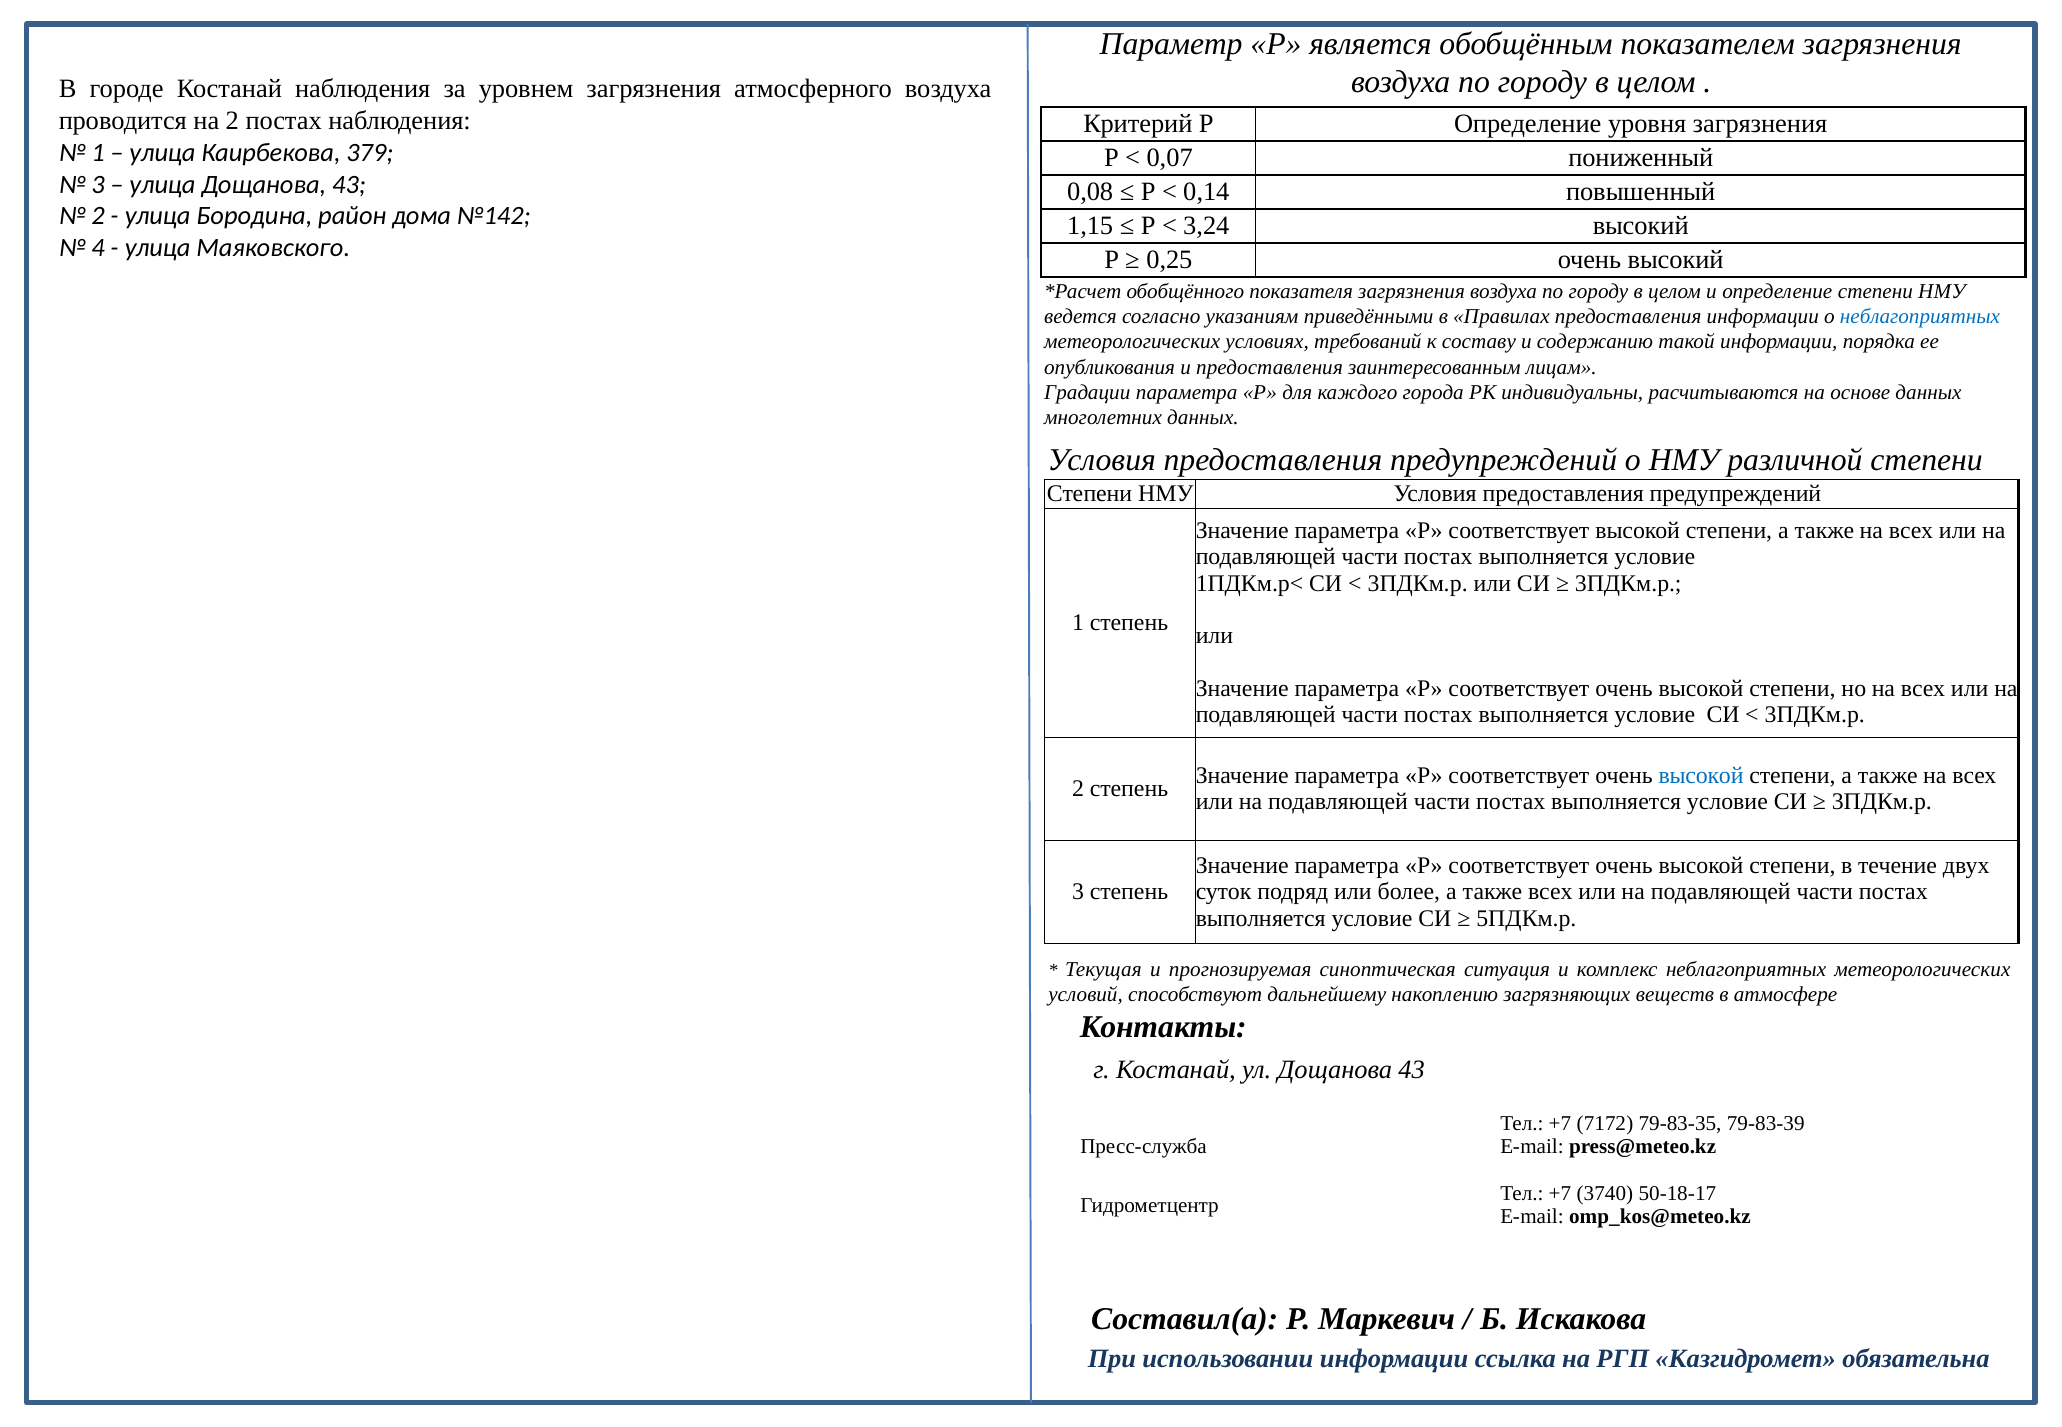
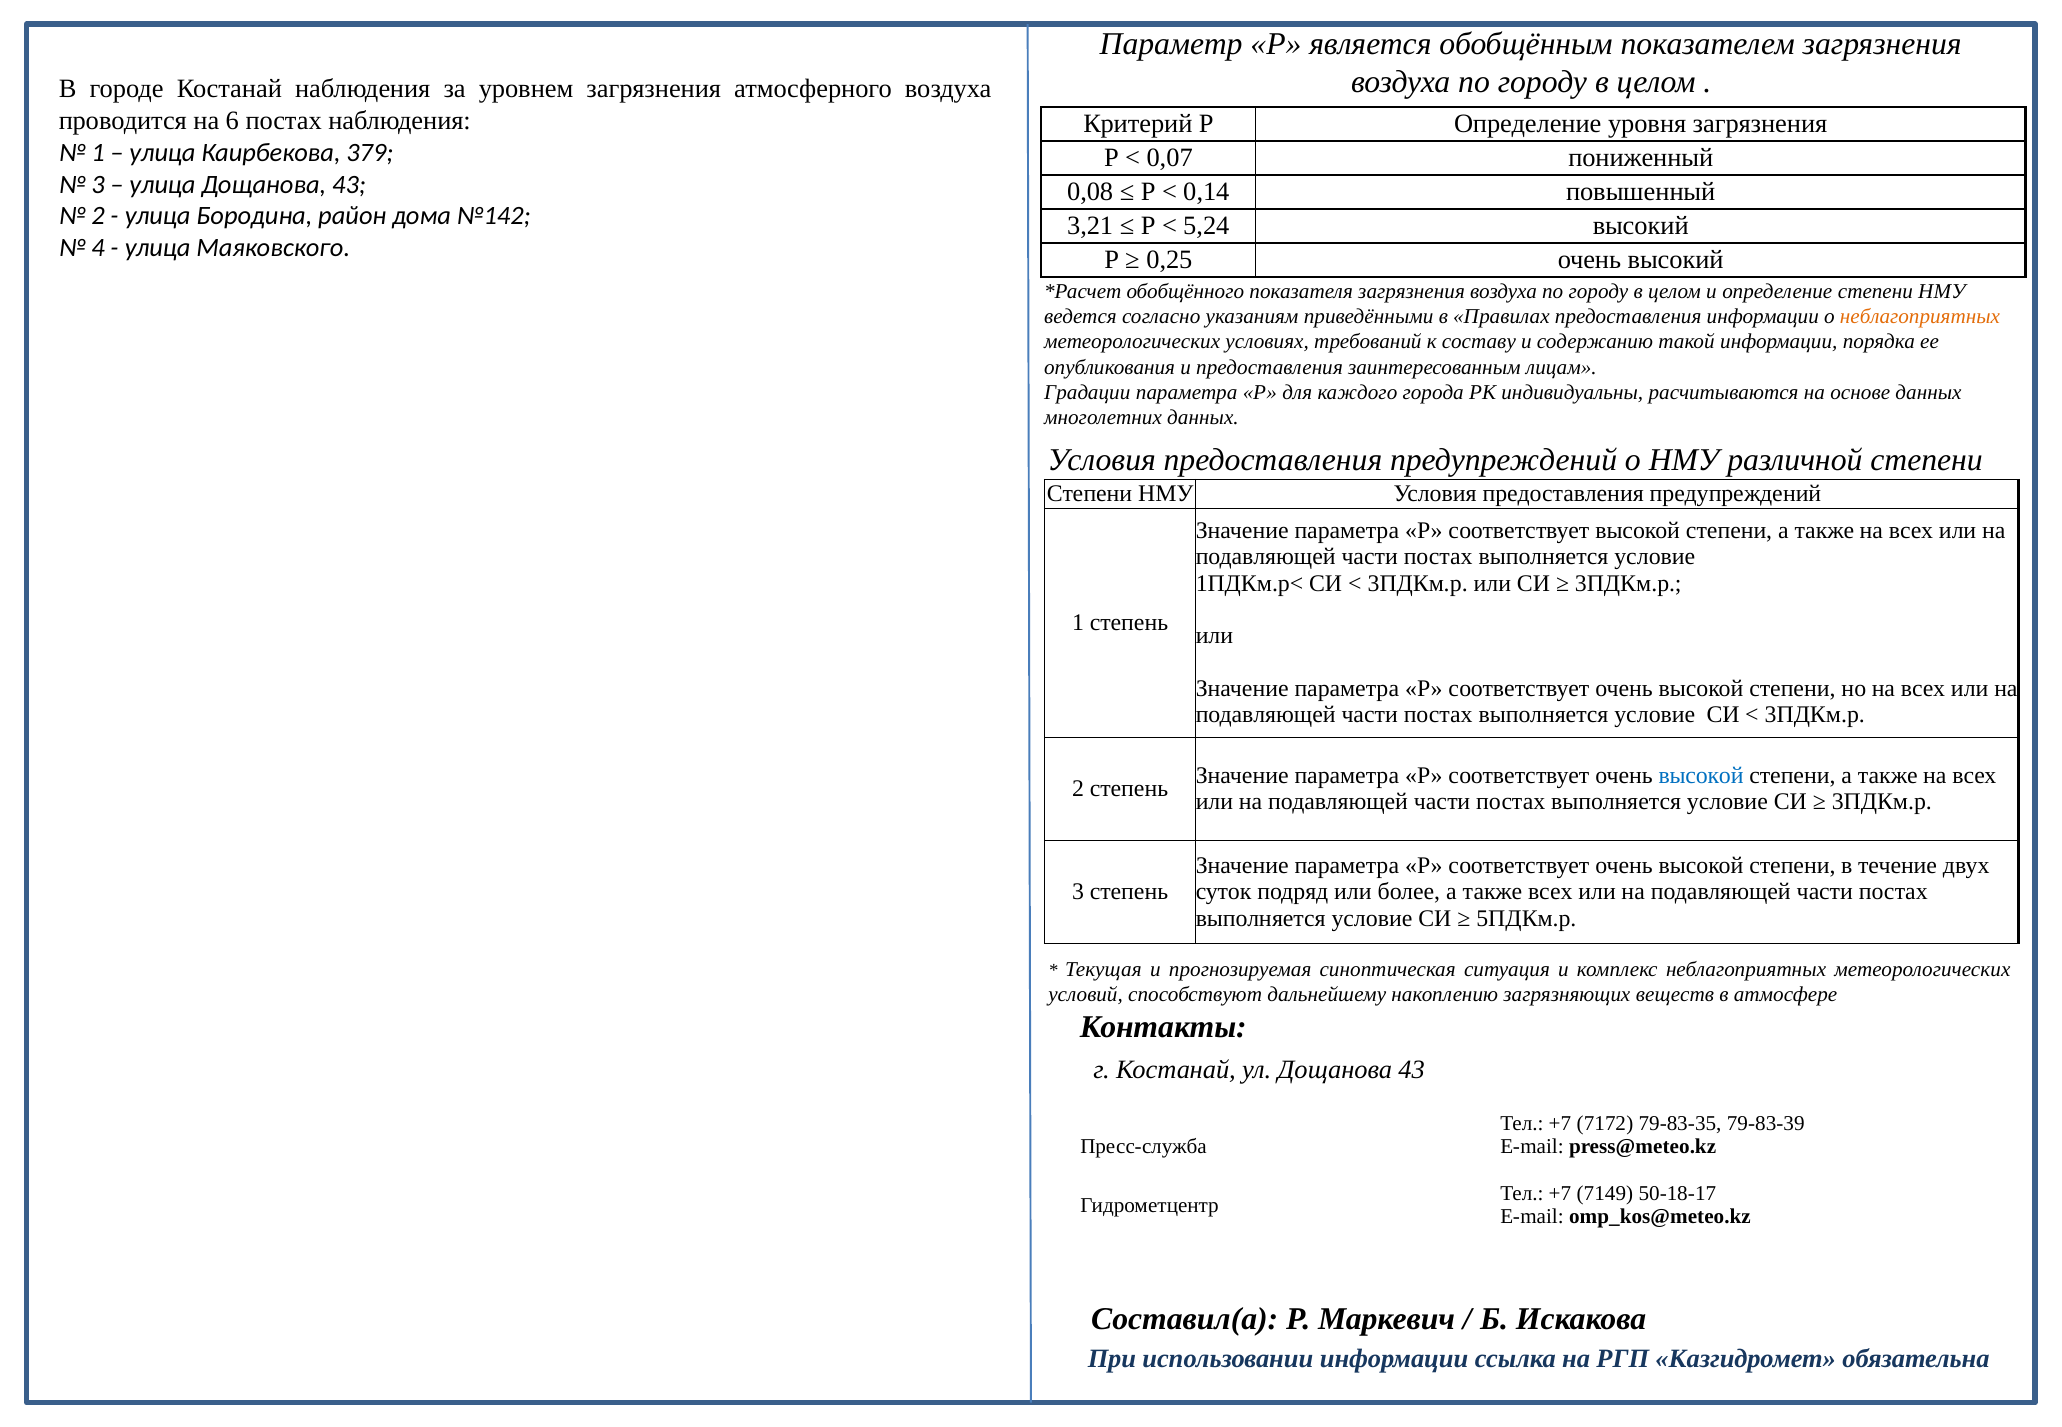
на 2: 2 -> 6
1,15: 1,15 -> 3,21
3,24: 3,24 -> 5,24
неблагоприятных at (1920, 317) colour: blue -> orange
3740: 3740 -> 7149
